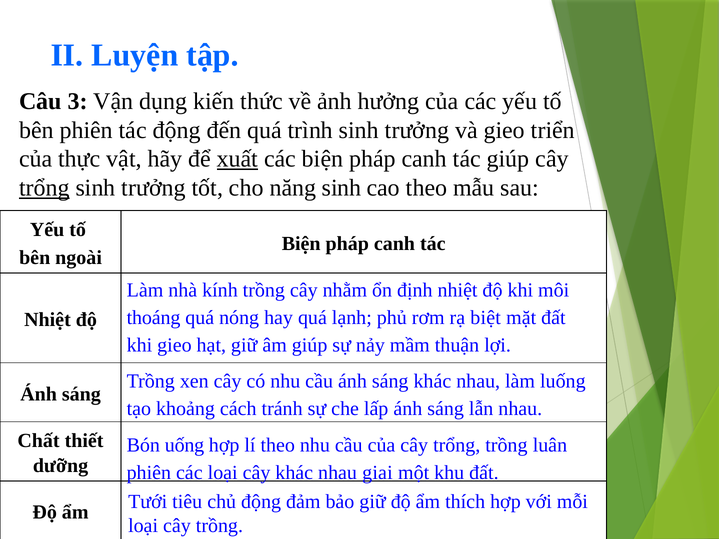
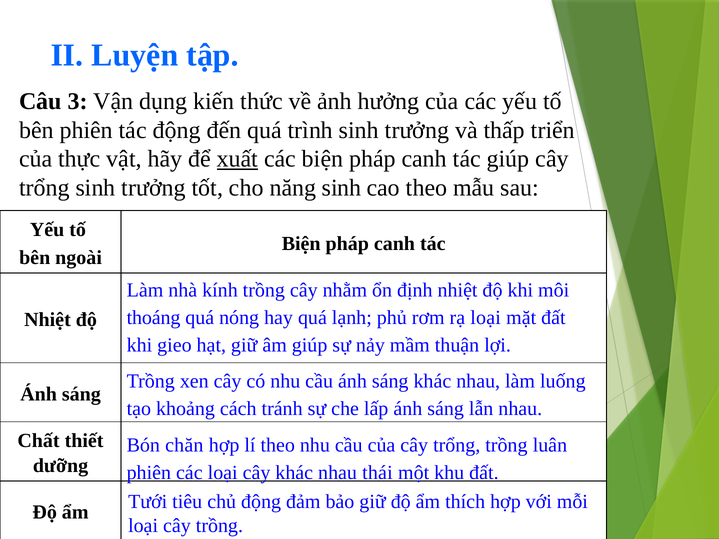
và gieo: gieo -> thấp
trổng at (44, 188) underline: present -> none
rạ biệt: biệt -> loại
uống: uống -> chăn
giai: giai -> thái
